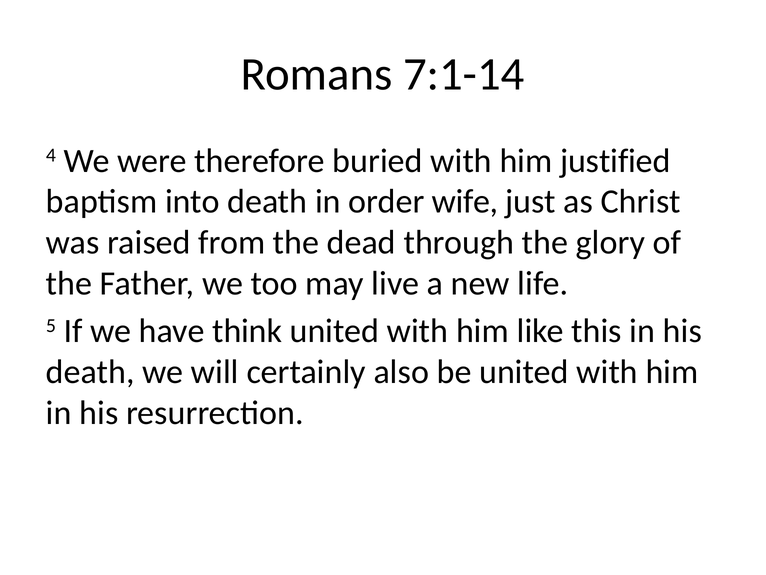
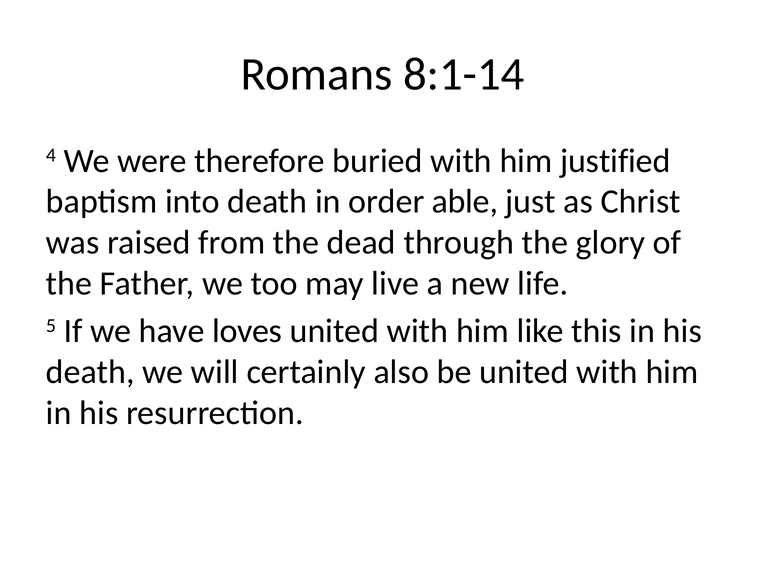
7:1-14: 7:1-14 -> 8:1-14
wife: wife -> able
think: think -> loves
